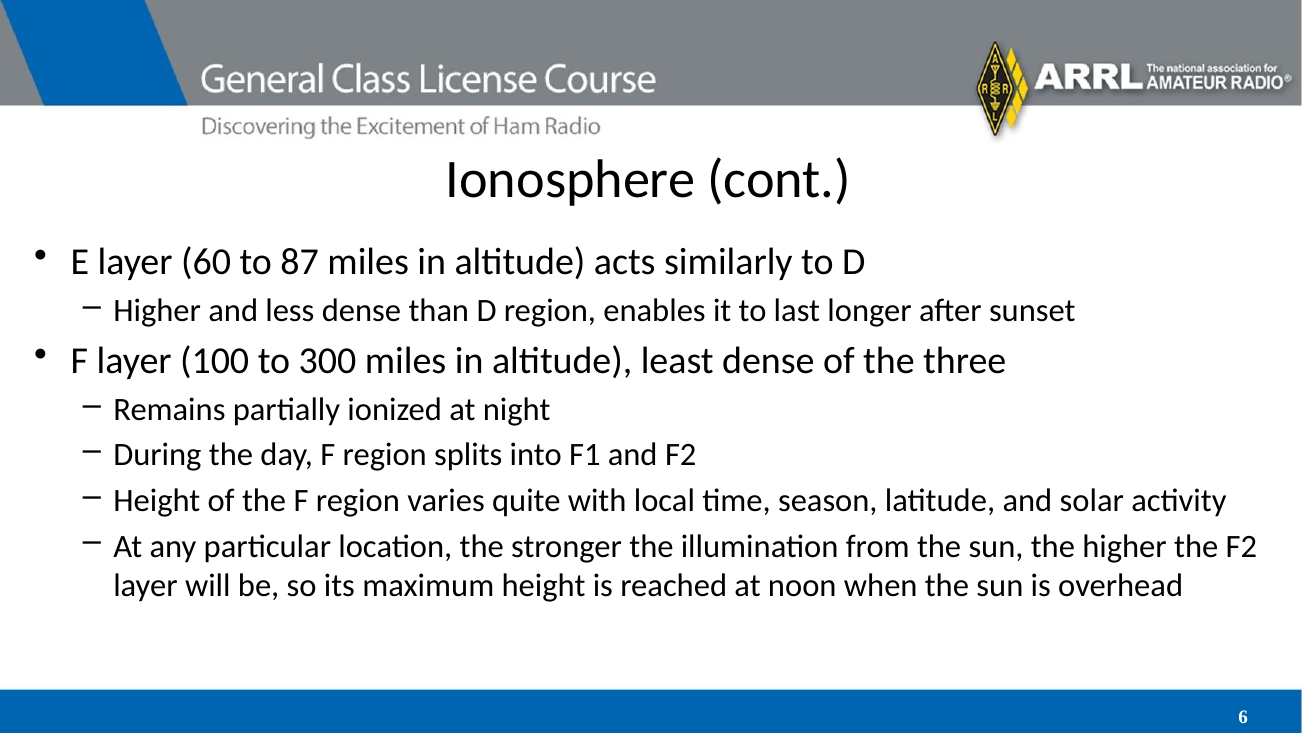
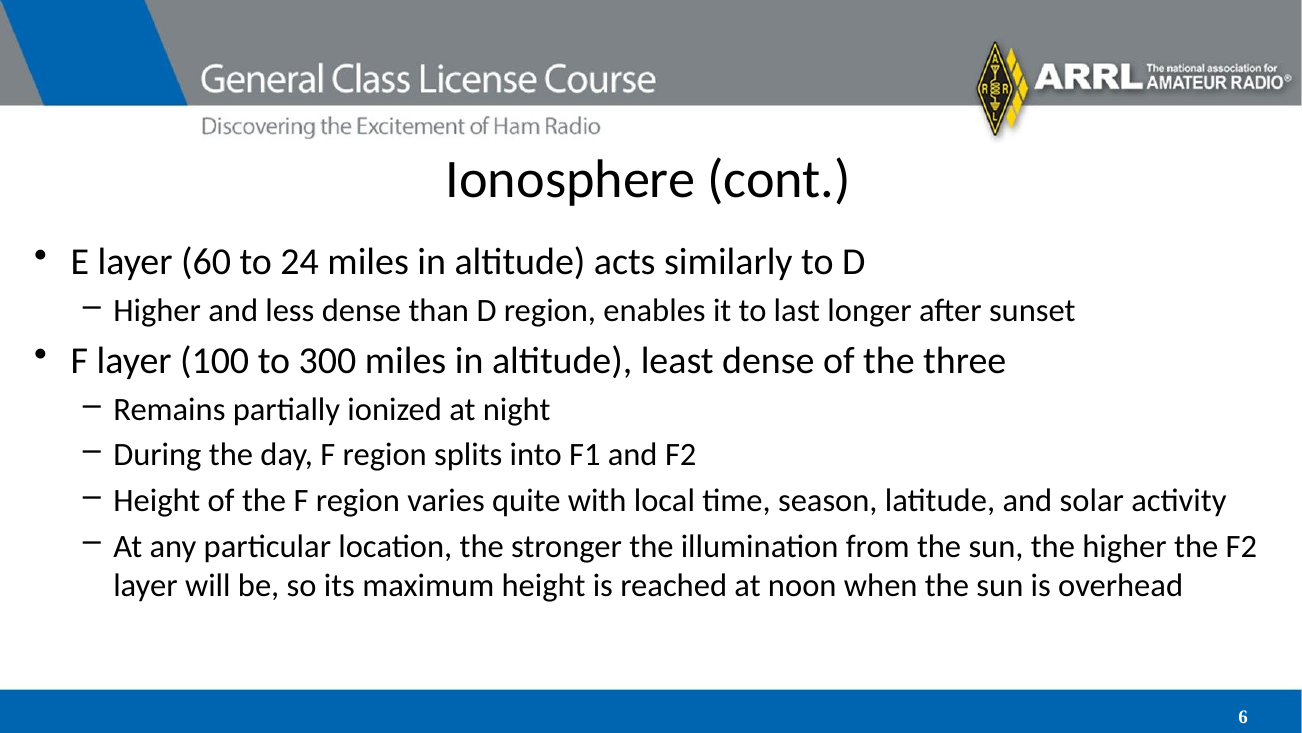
87: 87 -> 24
